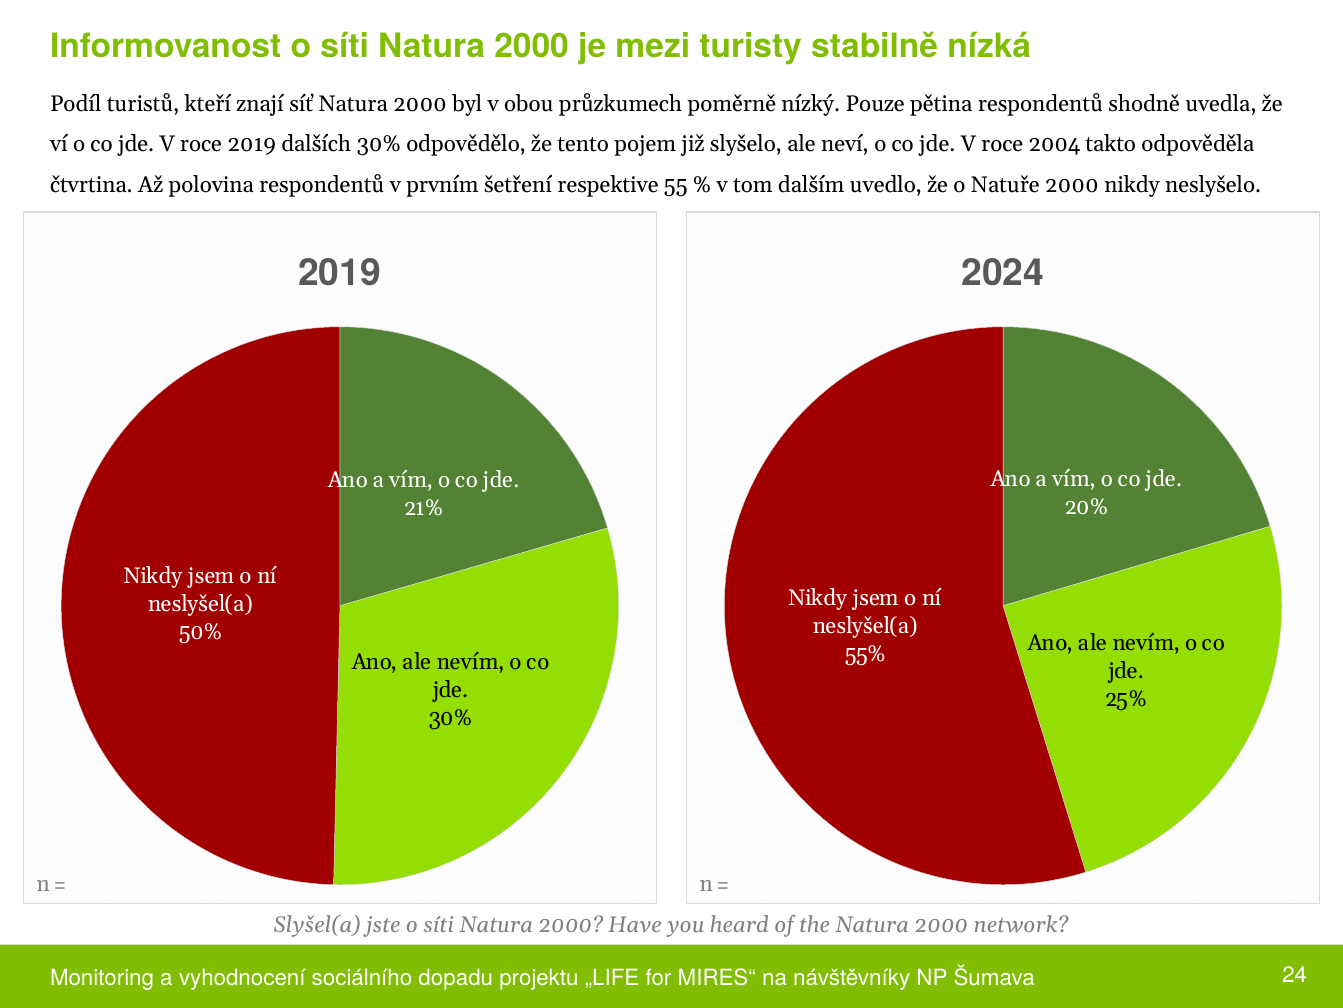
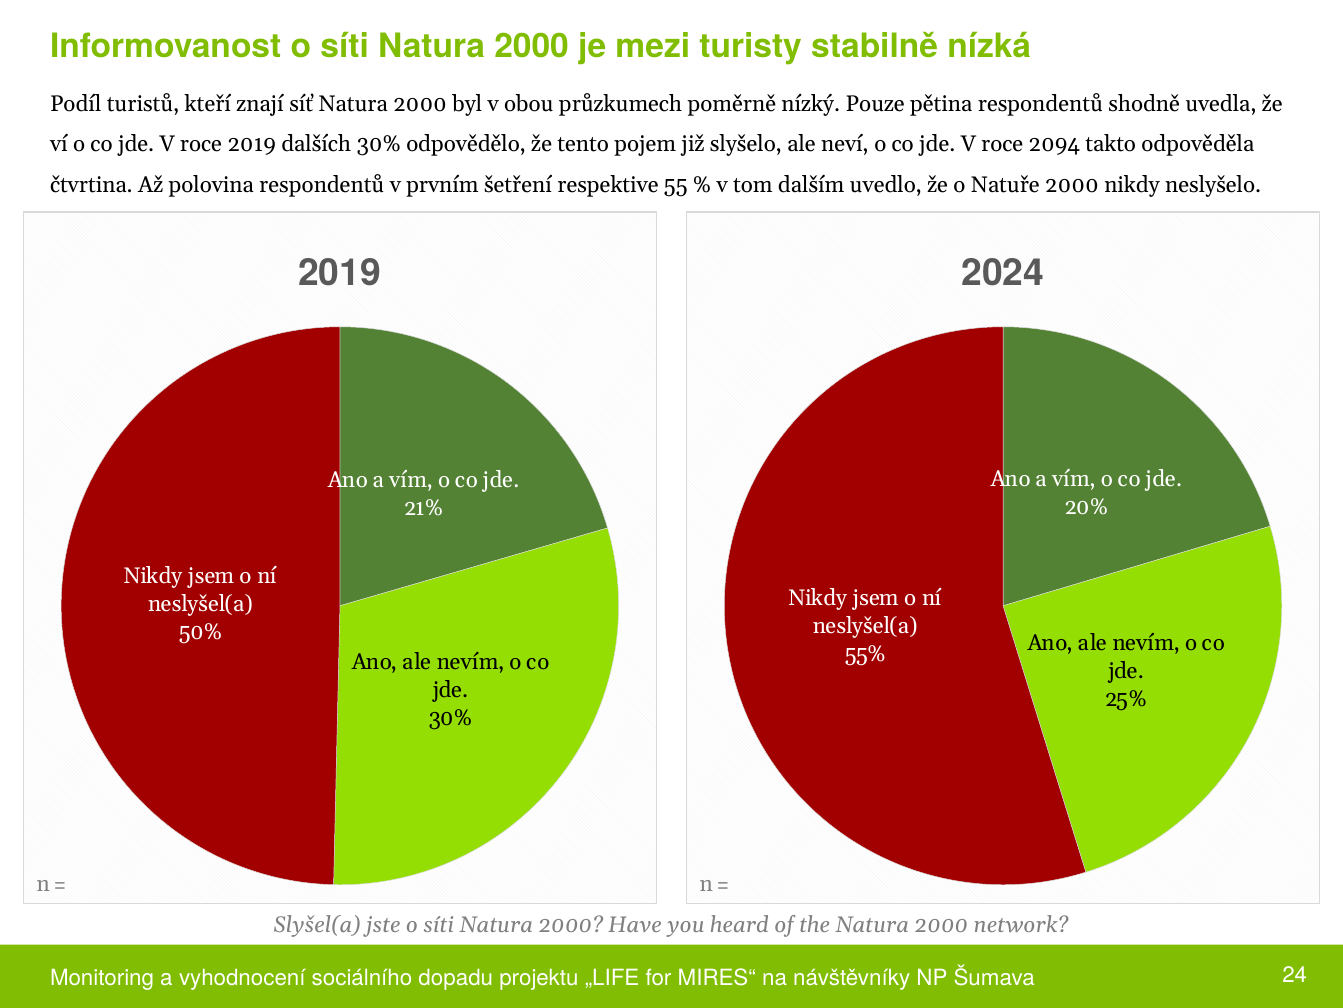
2004: 2004 -> 2094
